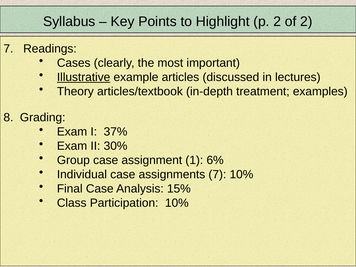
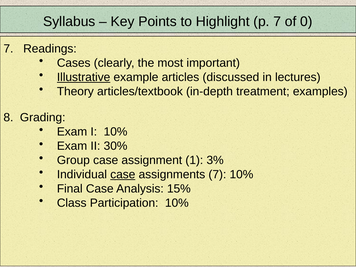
p 2: 2 -> 7
of 2: 2 -> 0
I 37%: 37% -> 10%
6%: 6% -> 3%
case at (123, 175) underline: none -> present
